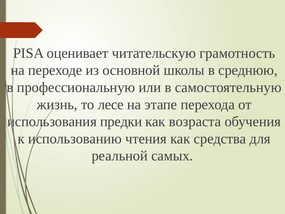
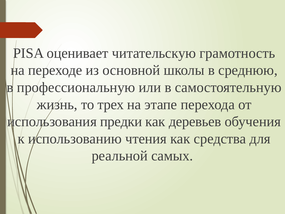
лесе: лесе -> трех
возраста: возраста -> деревьев
